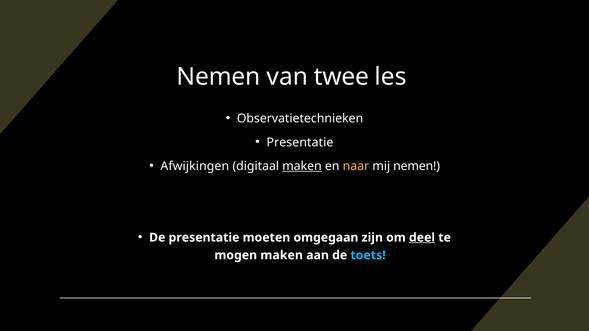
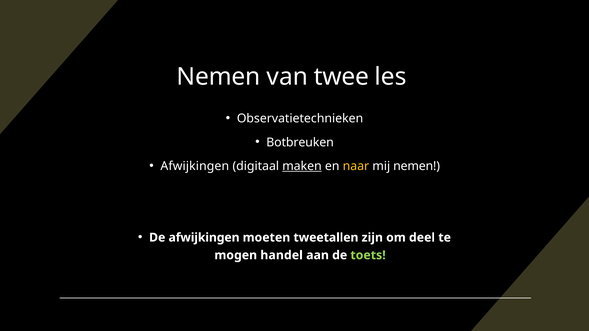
Presentatie at (300, 142): Presentatie -> Botbreuken
De presentatie: presentatie -> afwijkingen
omgegaan: omgegaan -> tweetallen
deel underline: present -> none
mogen maken: maken -> handel
toets colour: light blue -> light green
